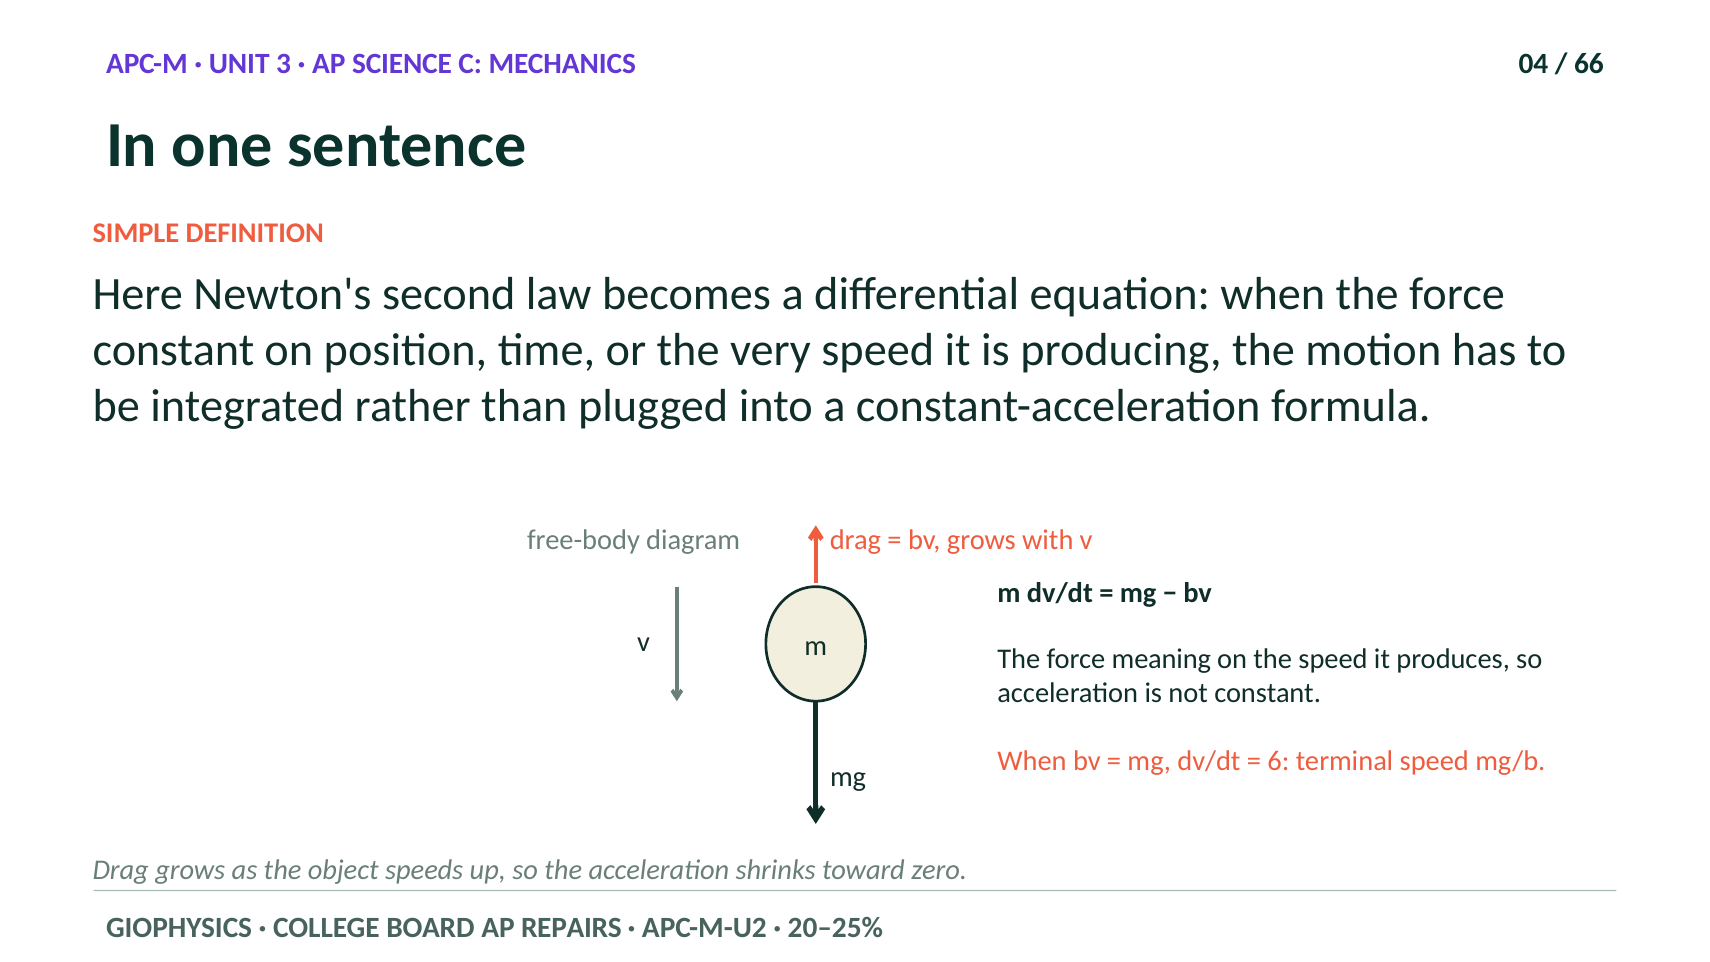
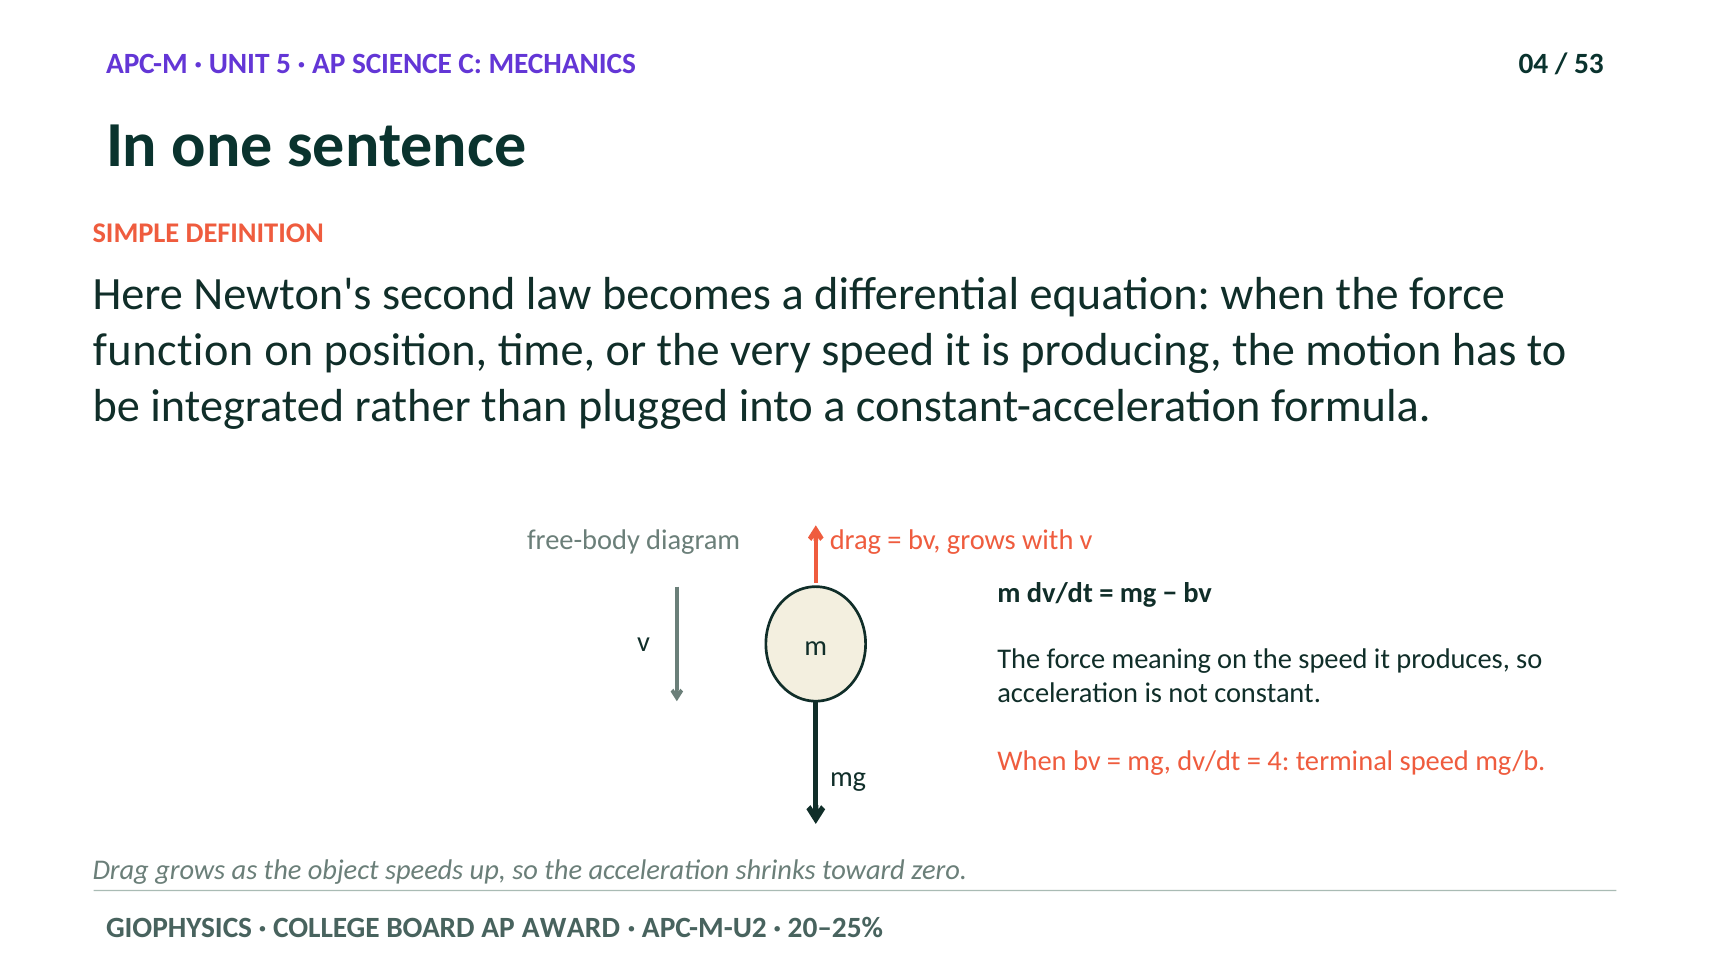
3: 3 -> 5
66: 66 -> 53
constant at (173, 350): constant -> function
6: 6 -> 4
REPAIRS: REPAIRS -> AWARD
